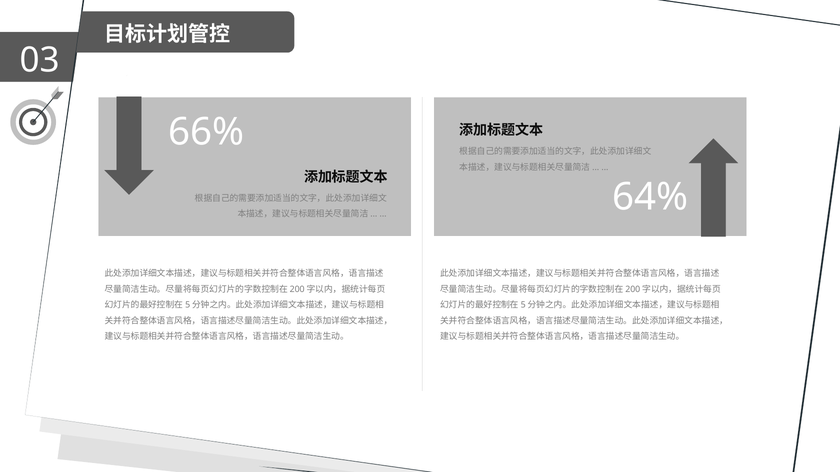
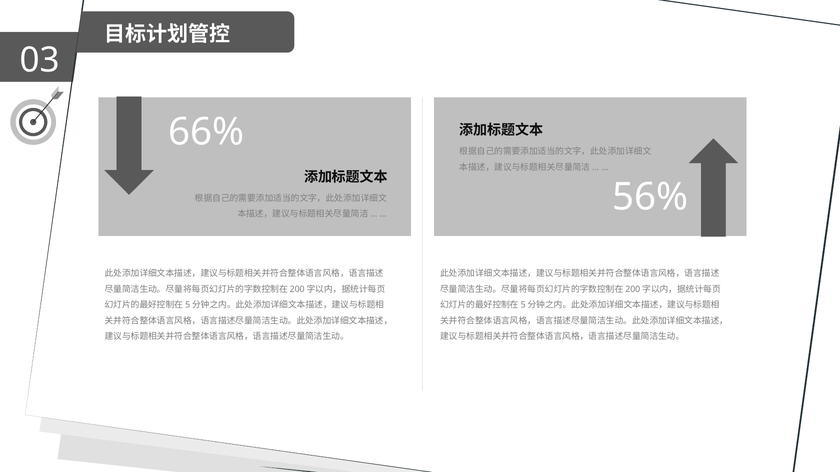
64%: 64% -> 56%
